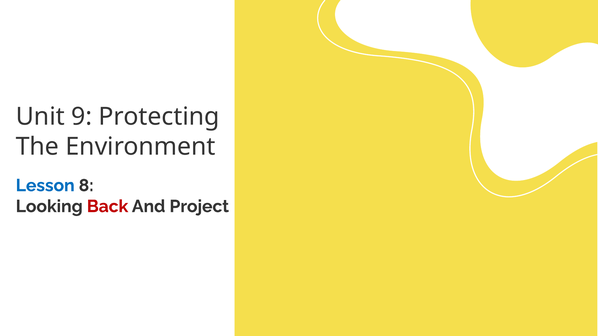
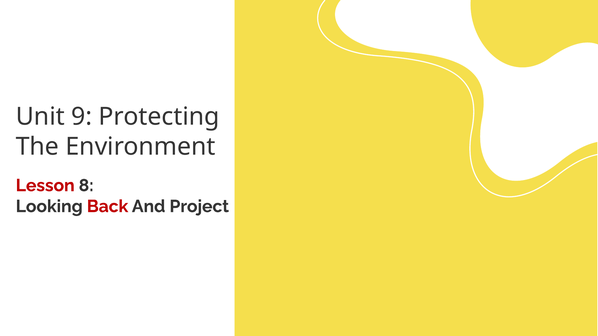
Lesson colour: blue -> red
